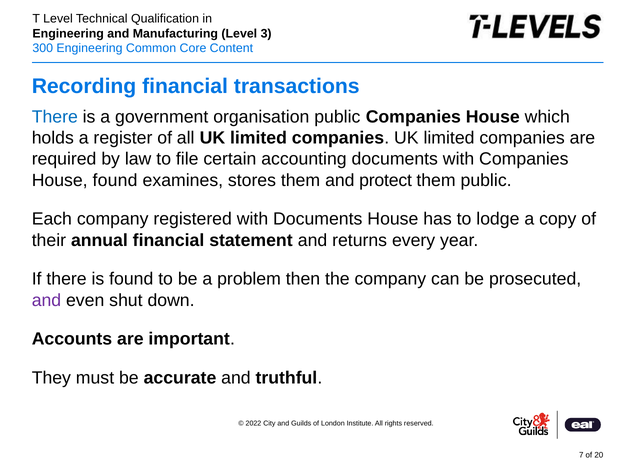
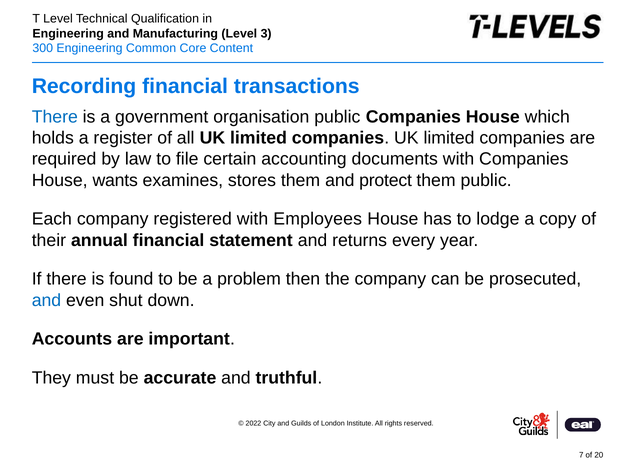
House found: found -> wants
with Documents: Documents -> Employees
and at (46, 300) colour: purple -> blue
